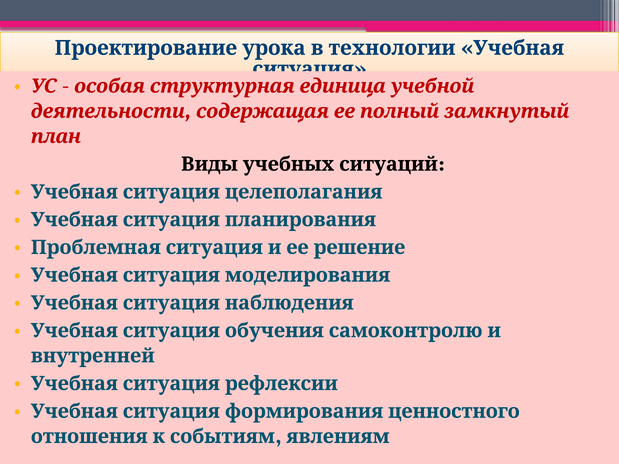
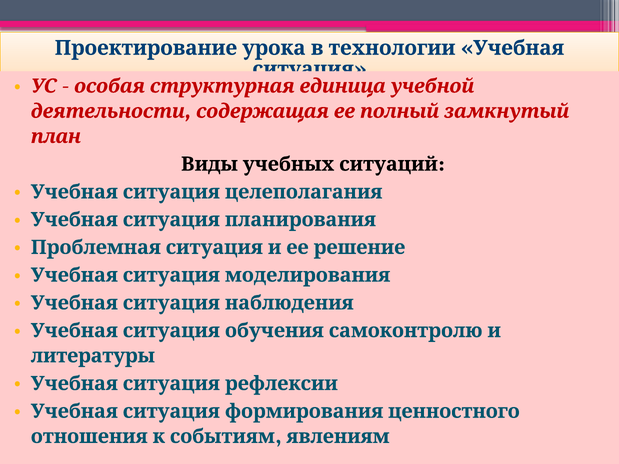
внутренней: внутренней -> литературы
